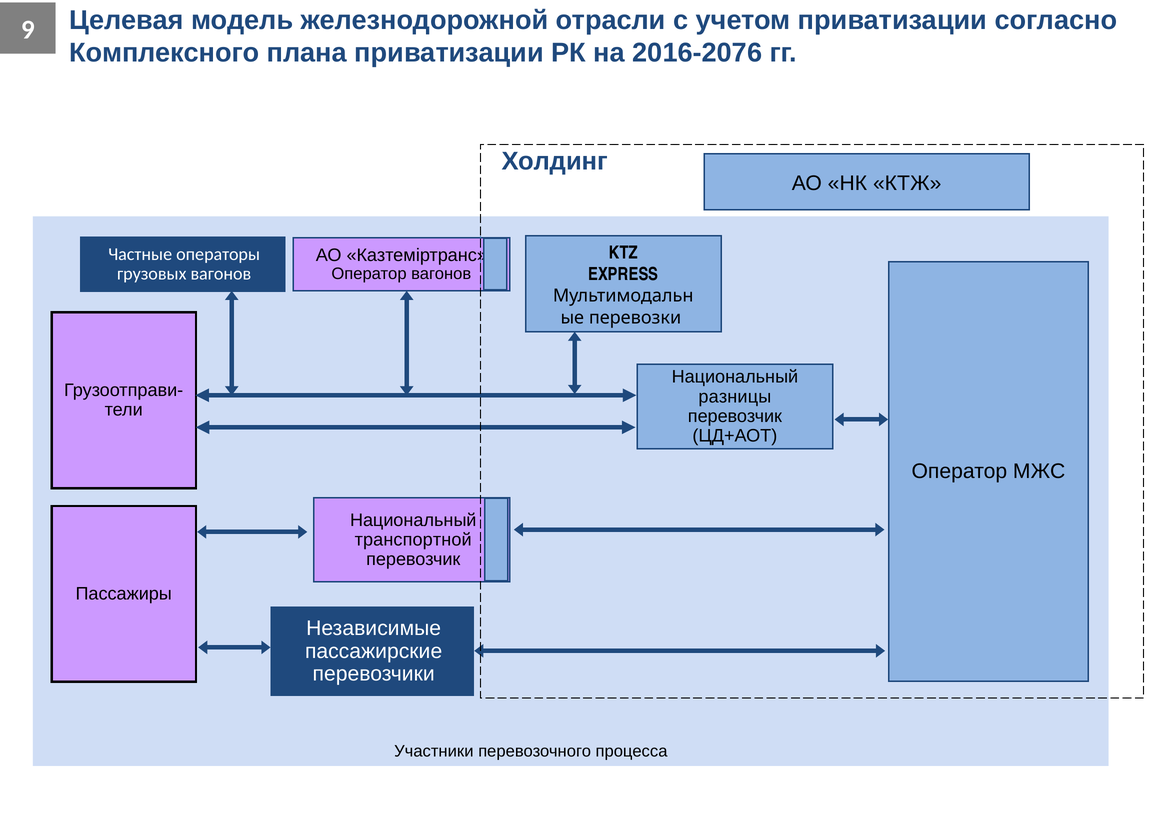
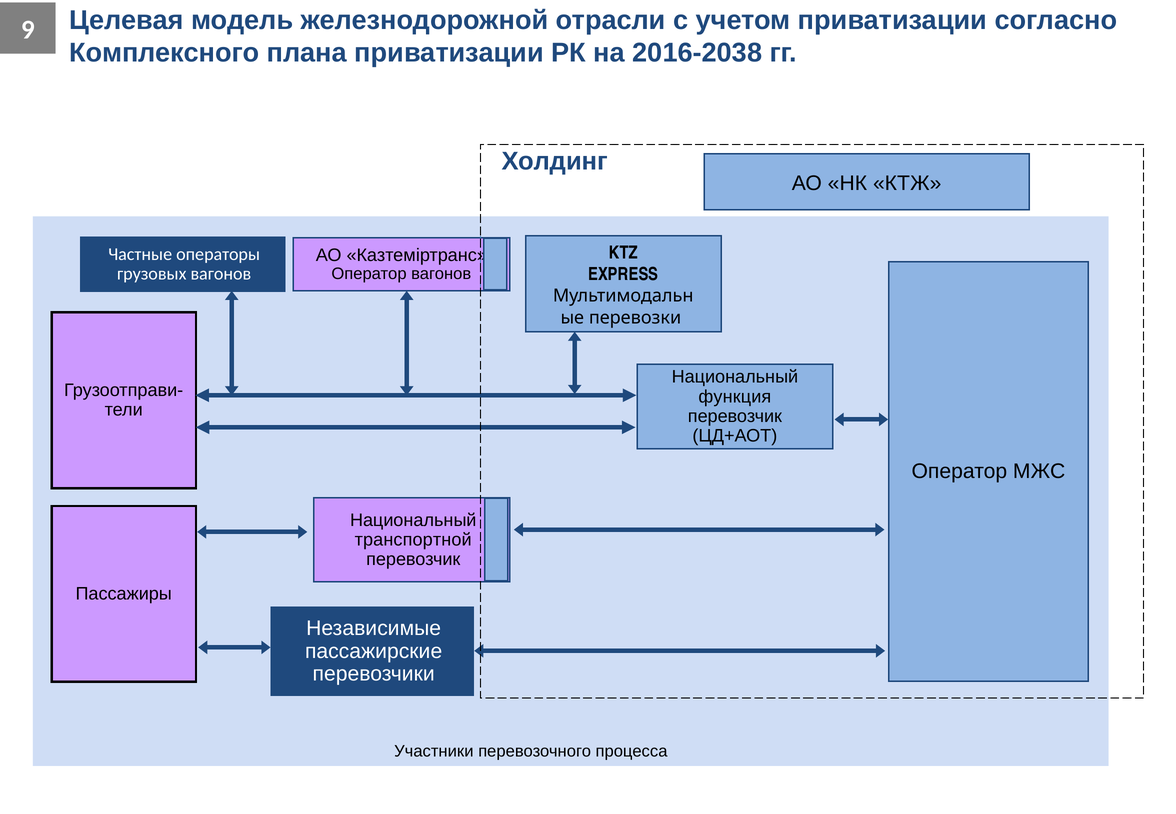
2016-2076: 2016-2076 -> 2016-2038
разницы: разницы -> функция
